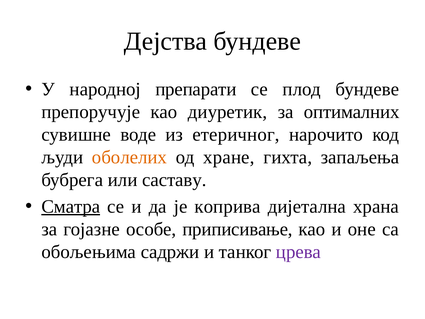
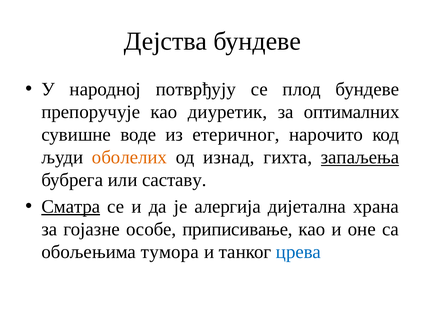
препарати: препарати -> потврђују
хране: хране -> изнад
запаљења underline: none -> present
коприва: коприва -> алергија
садржи: садржи -> тумора
црева colour: purple -> blue
